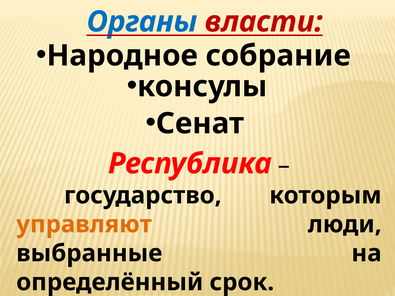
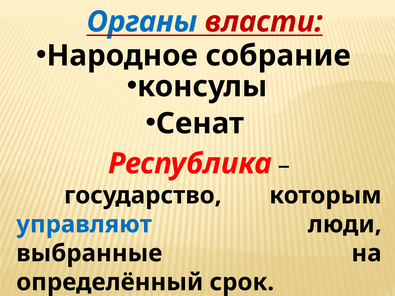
управляют colour: orange -> blue
